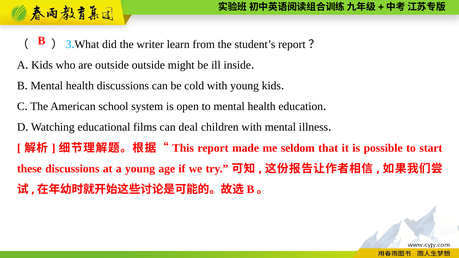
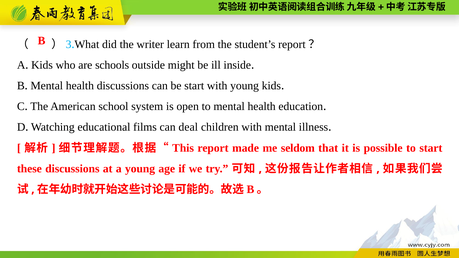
are outside: outside -> schools
be cold: cold -> start
